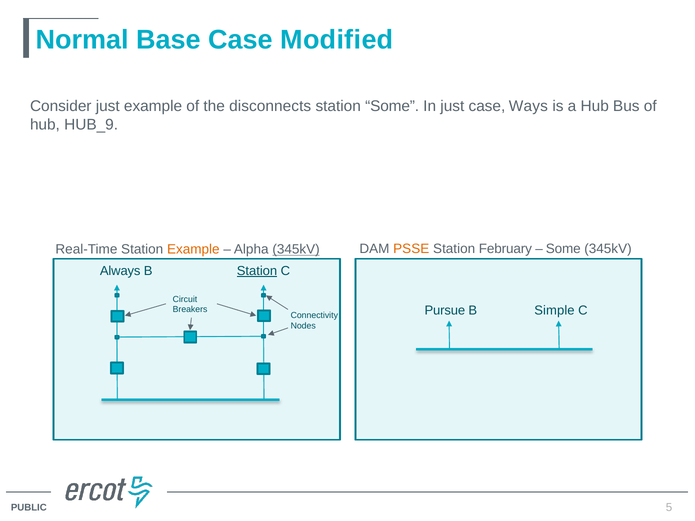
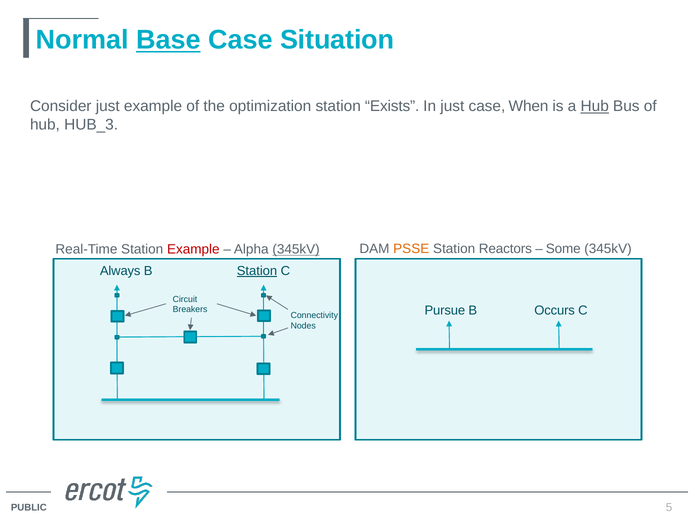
Base underline: none -> present
Modified: Modified -> Situation
disconnects: disconnects -> optimization
station Some: Some -> Exists
Ways: Ways -> When
Hub at (595, 106) underline: none -> present
HUB_9: HUB_9 -> HUB_3
Example at (193, 249) colour: orange -> red
February: February -> Reactors
Simple: Simple -> Occurs
